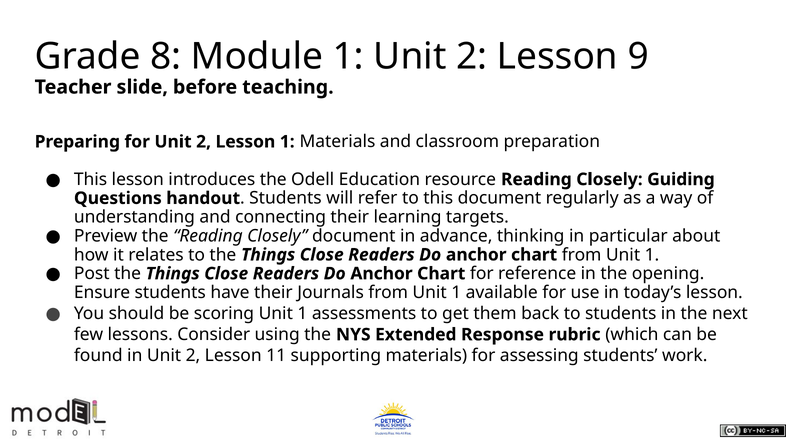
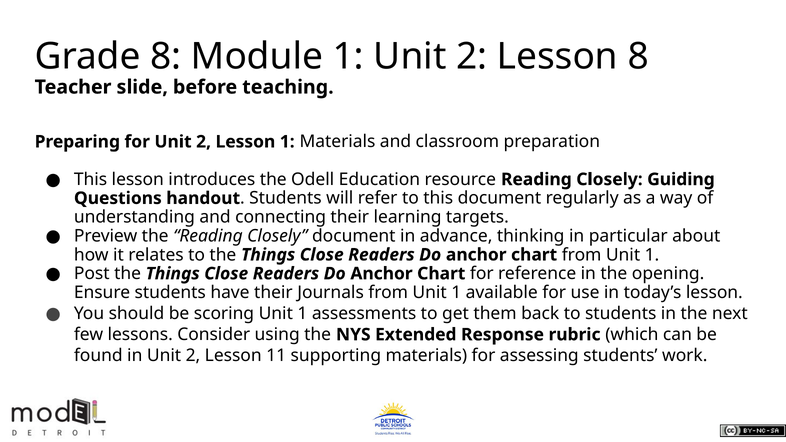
Lesson 9: 9 -> 8
